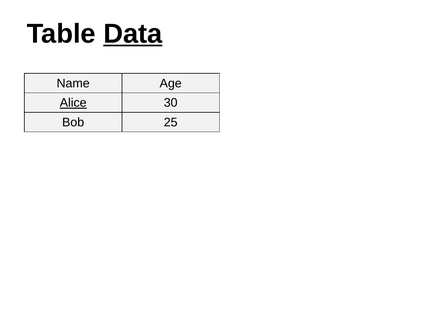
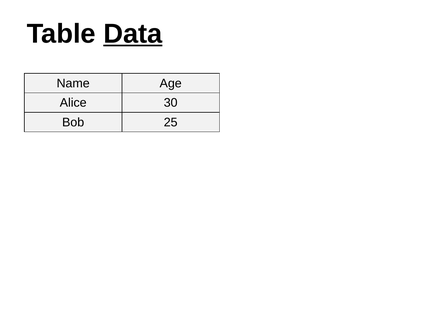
Alice underline: present -> none
